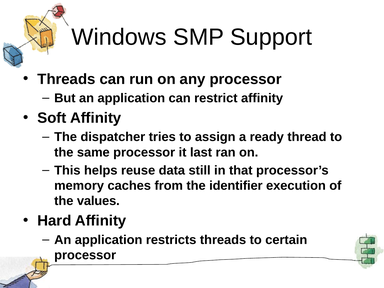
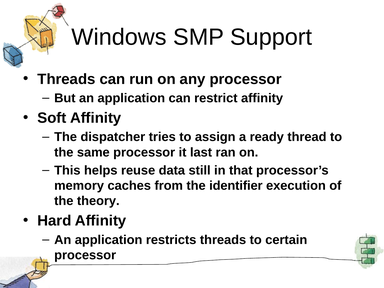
values: values -> theory
